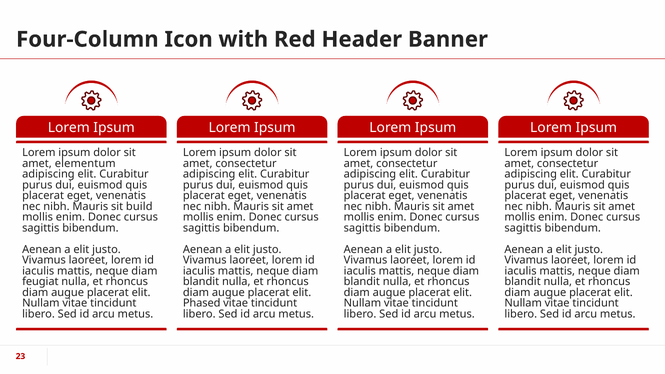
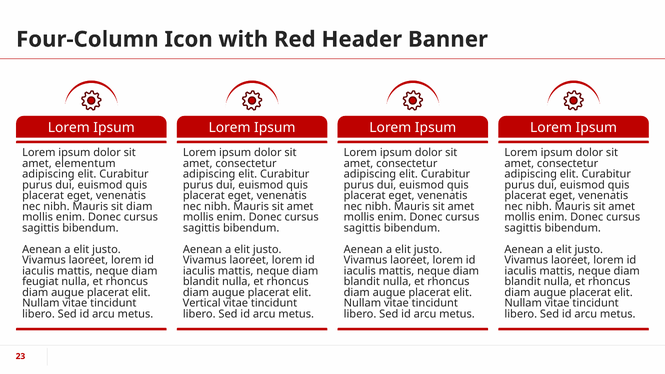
sit build: build -> diam
Phased: Phased -> Vertical
